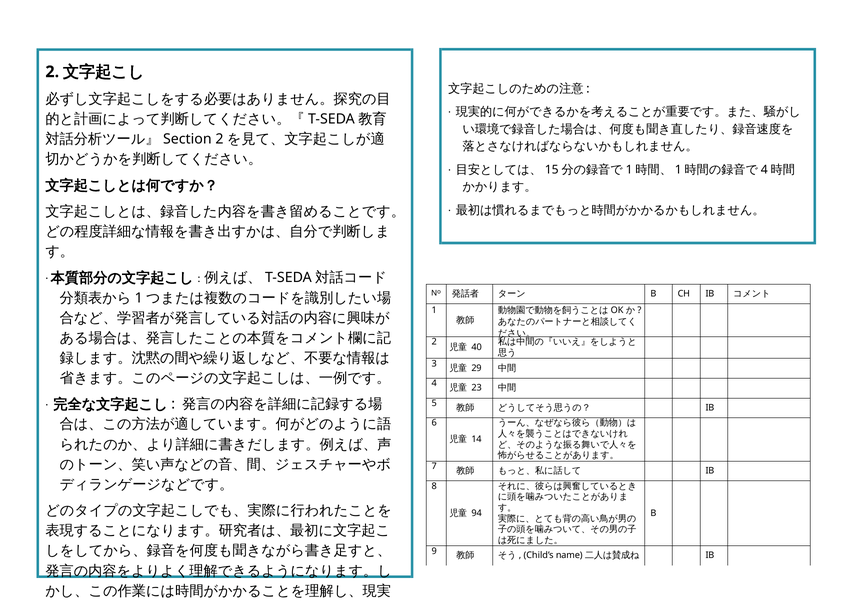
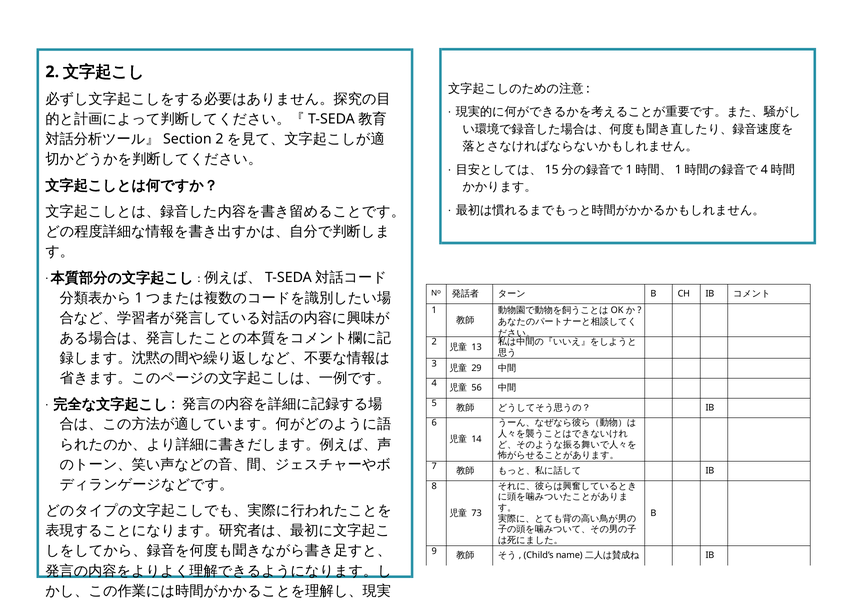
40: 40 -> 13
23: 23 -> 56
94: 94 -> 73
